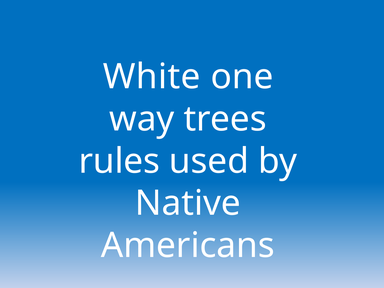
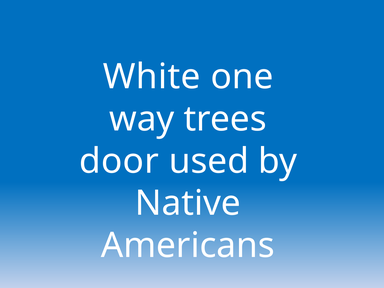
rules: rules -> door
